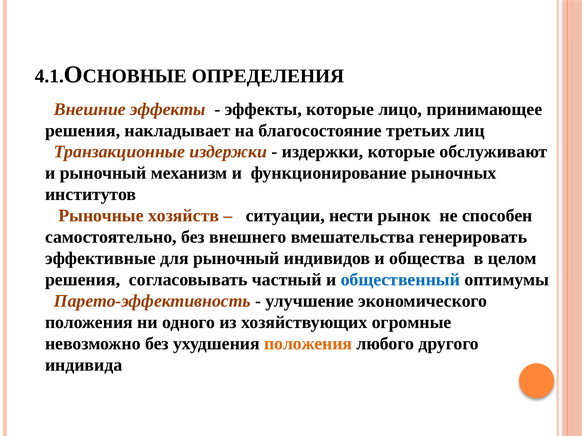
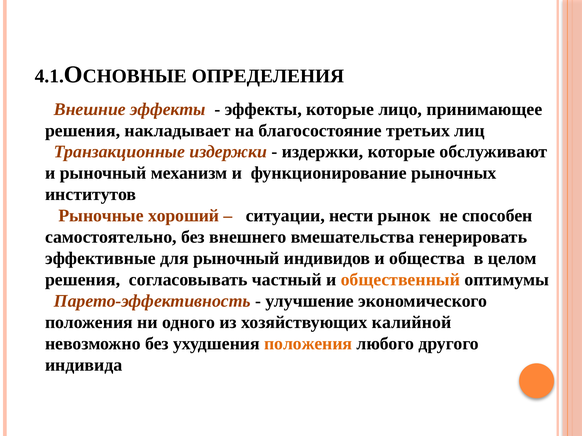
хозяйств: хозяйств -> хороший
общественный colour: blue -> orange
огромные: огромные -> калийной
